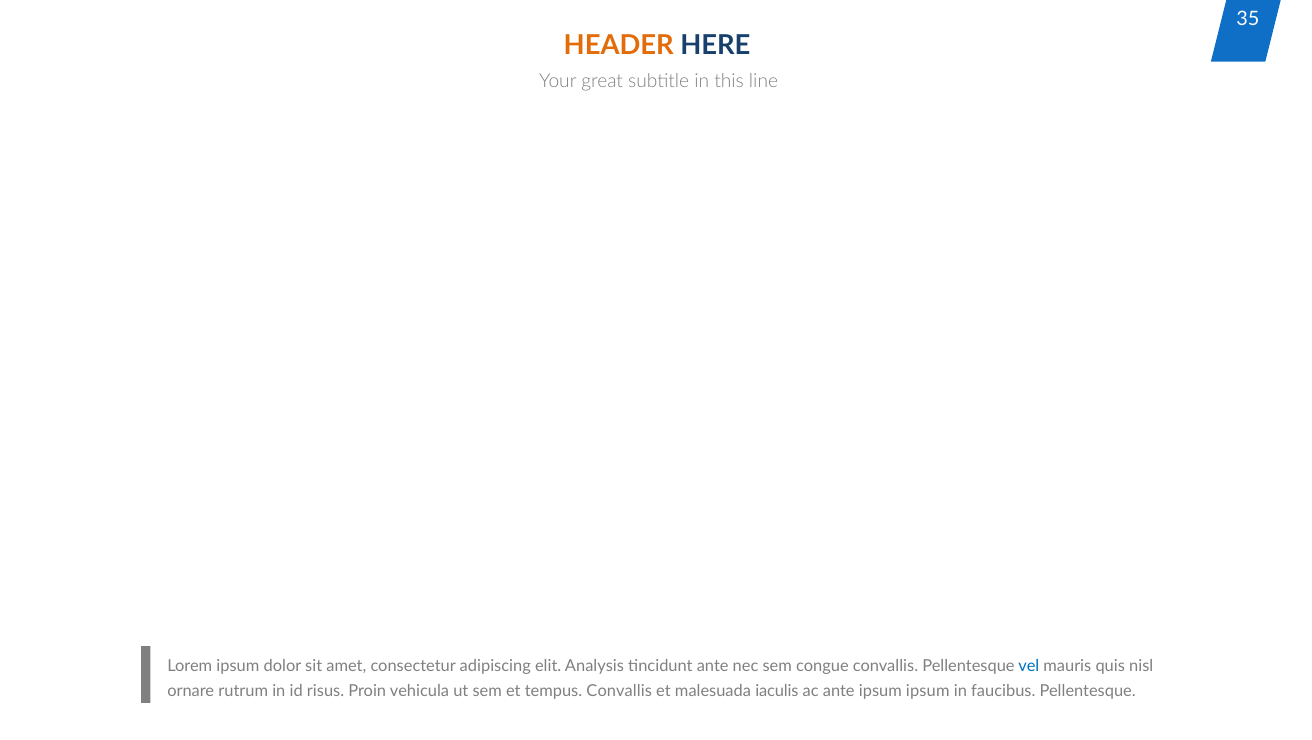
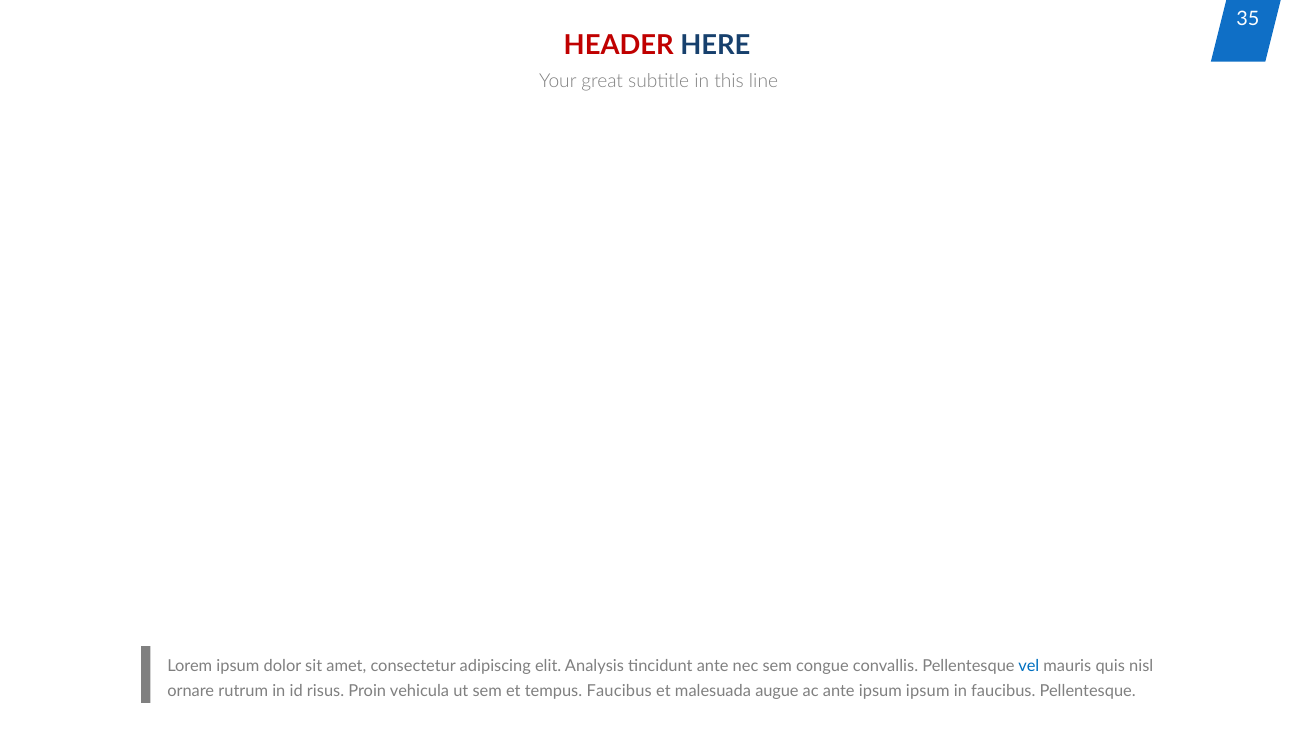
HEADER colour: orange -> red
tempus Convallis: Convallis -> Faucibus
iaculis: iaculis -> augue
